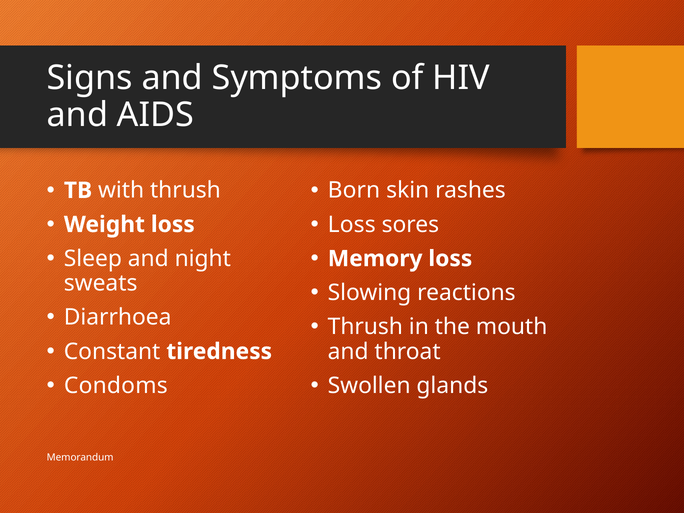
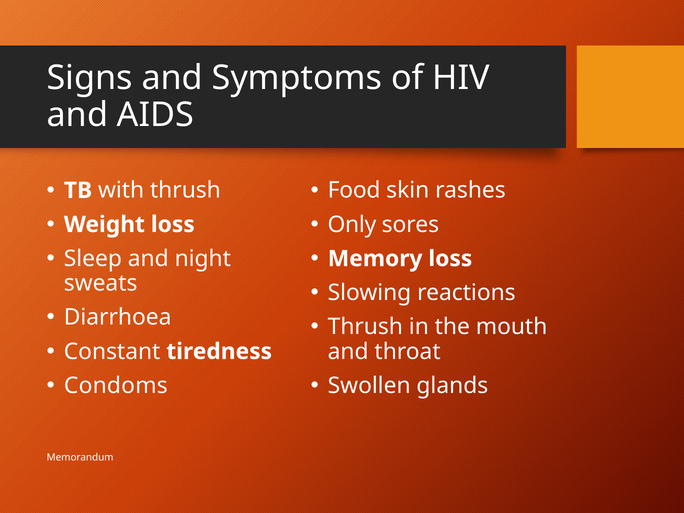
Born: Born -> Food
Loss at (352, 225): Loss -> Only
